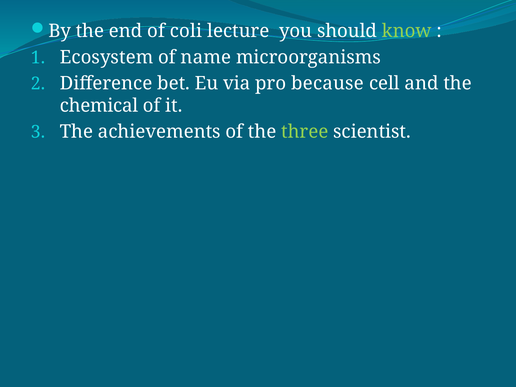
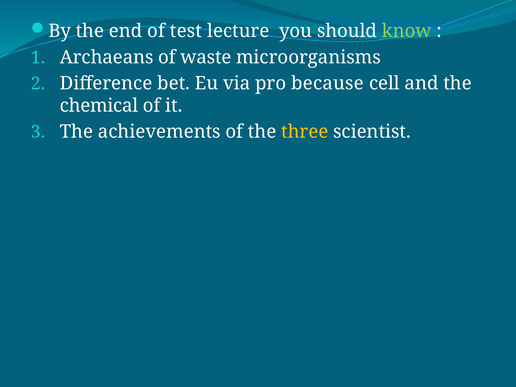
coli: coli -> test
Ecosystem: Ecosystem -> Archaeans
name: name -> waste
three colour: light green -> yellow
